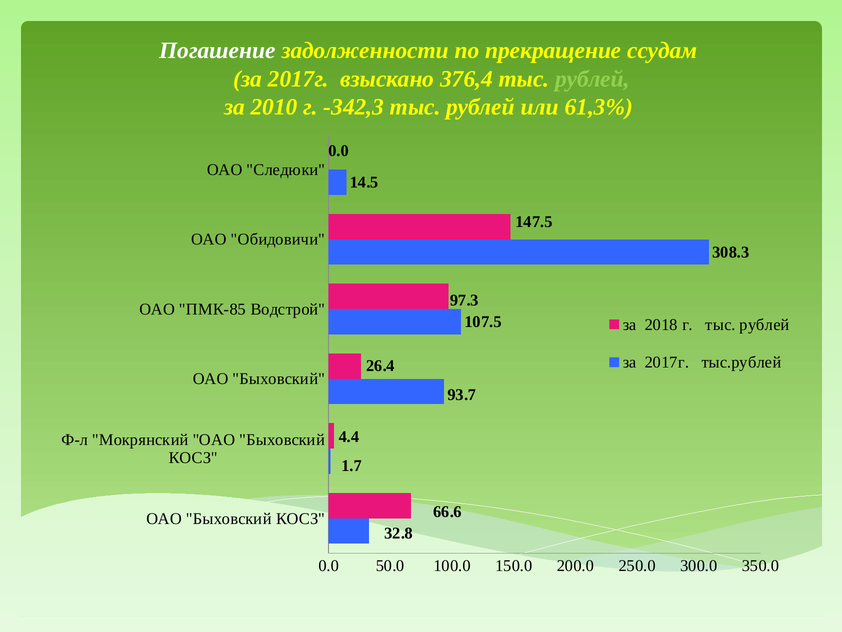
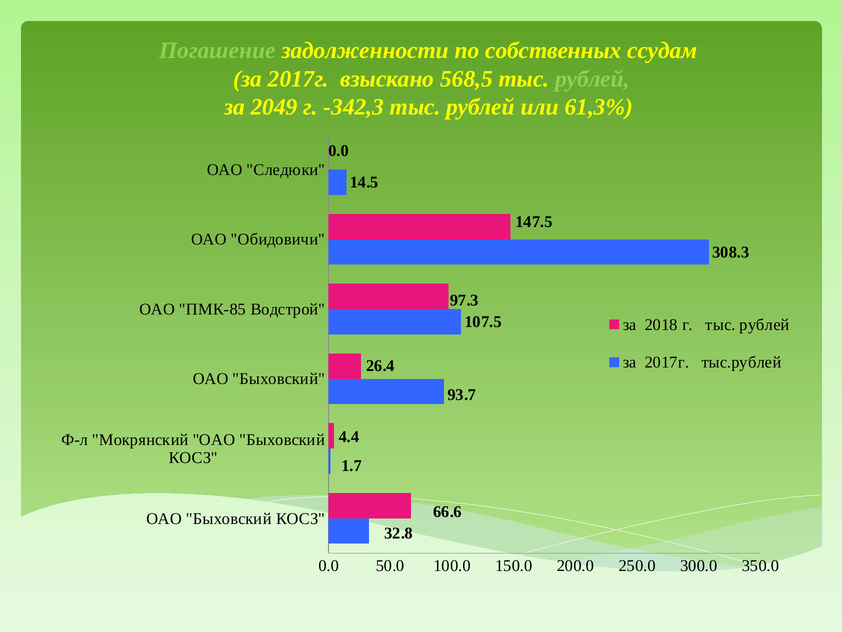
Погашение colour: white -> light green
прекращение: прекращение -> собственных
376,4: 376,4 -> 568,5
2010: 2010 -> 2049
